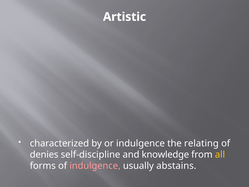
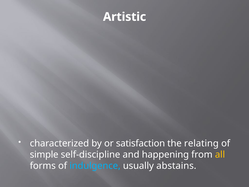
or indulgence: indulgence -> satisfaction
denies: denies -> simple
knowledge: knowledge -> happening
indulgence at (95, 166) colour: pink -> light blue
